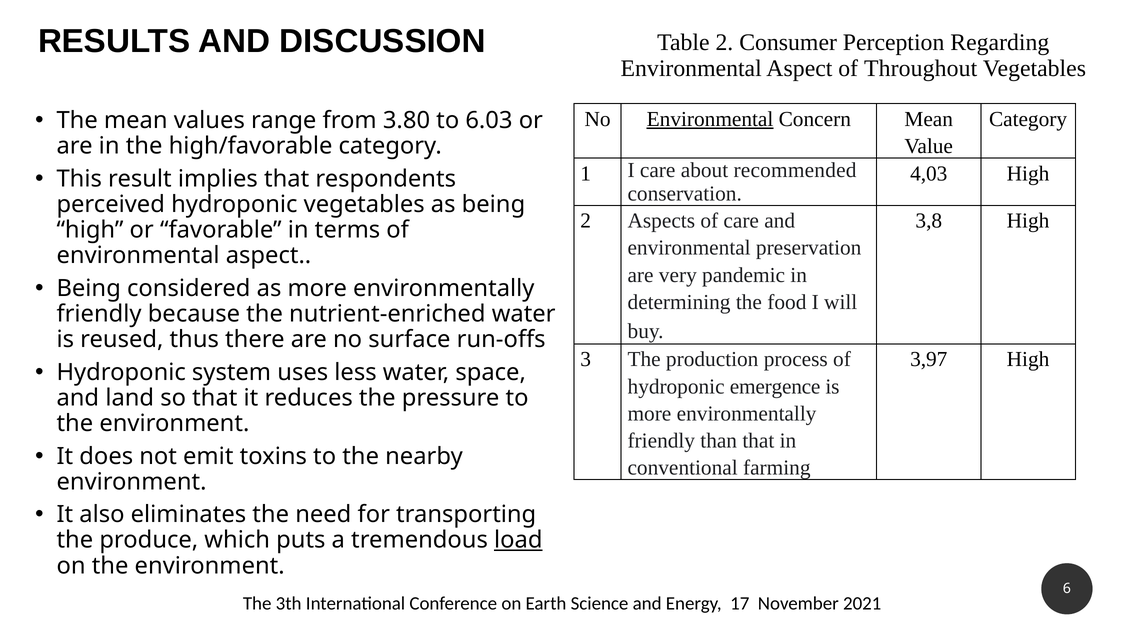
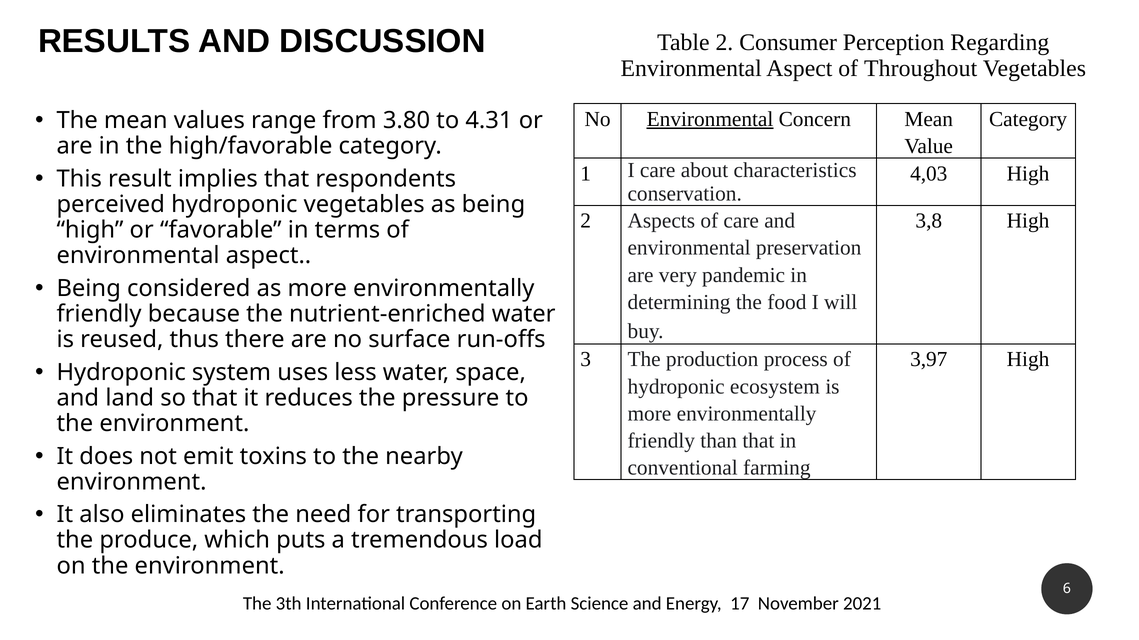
6.03: 6.03 -> 4.31
recommended: recommended -> characteristics
emergence: emergence -> ecosystem
load underline: present -> none
